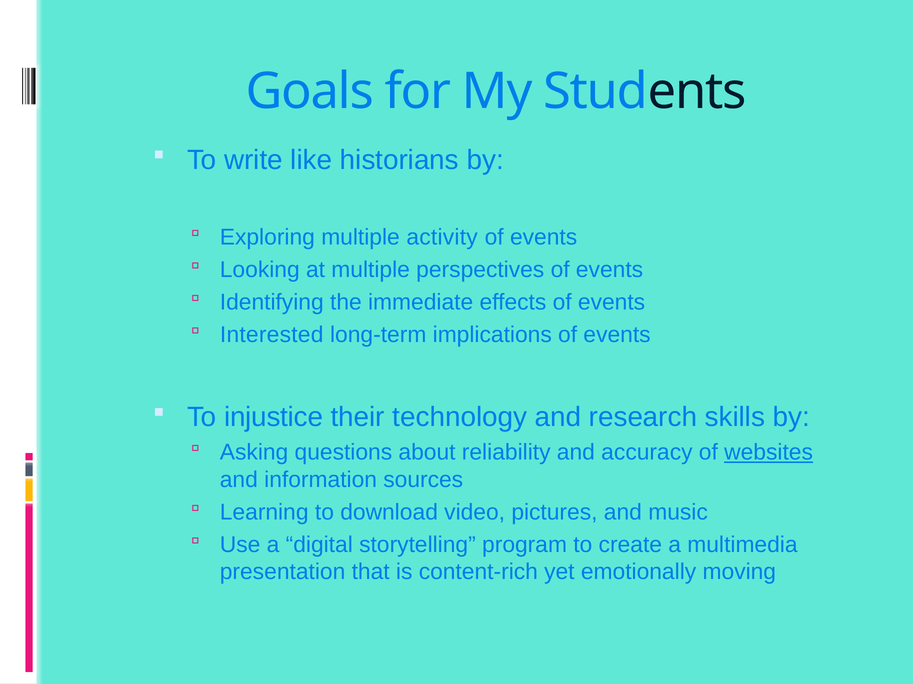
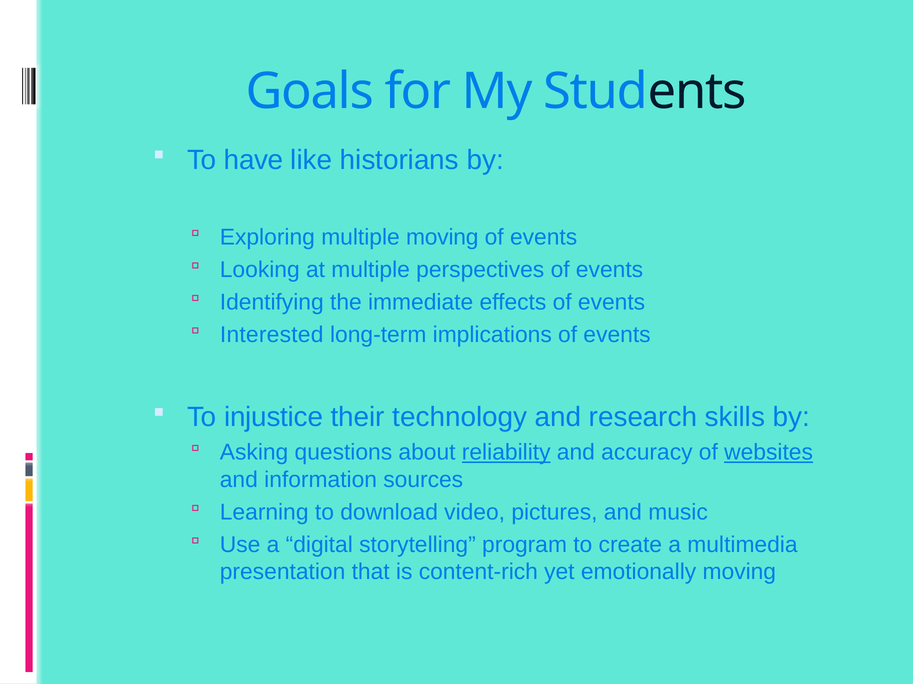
write: write -> have
multiple activity: activity -> moving
reliability underline: none -> present
